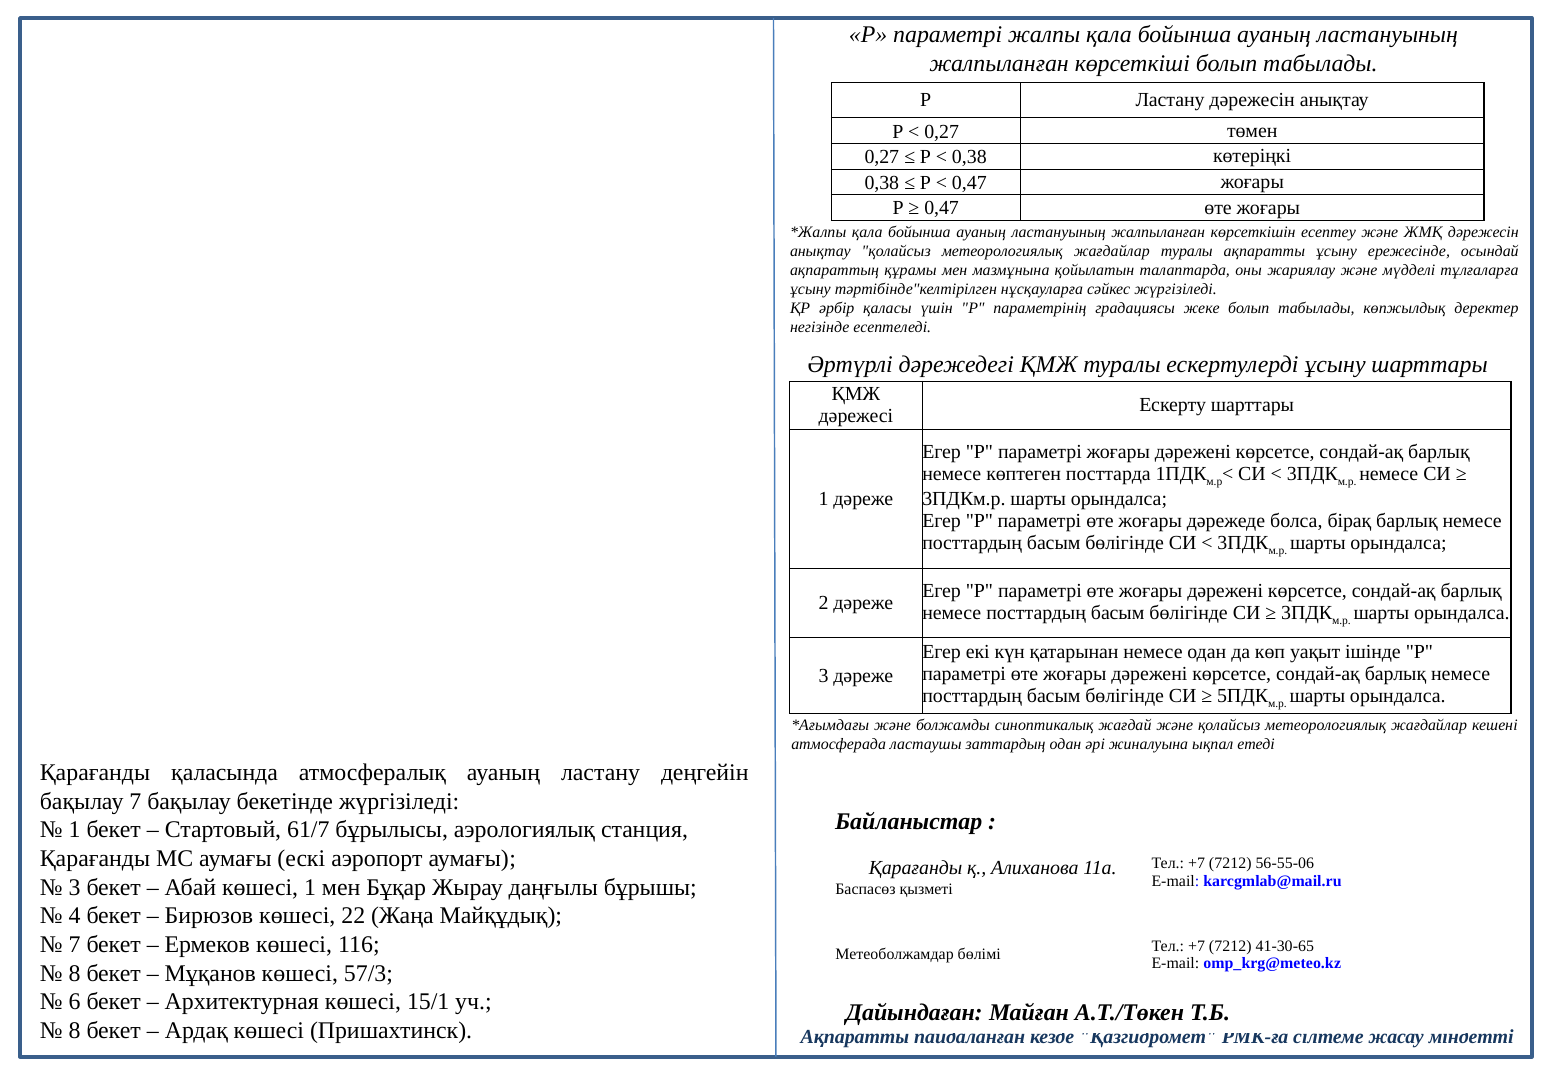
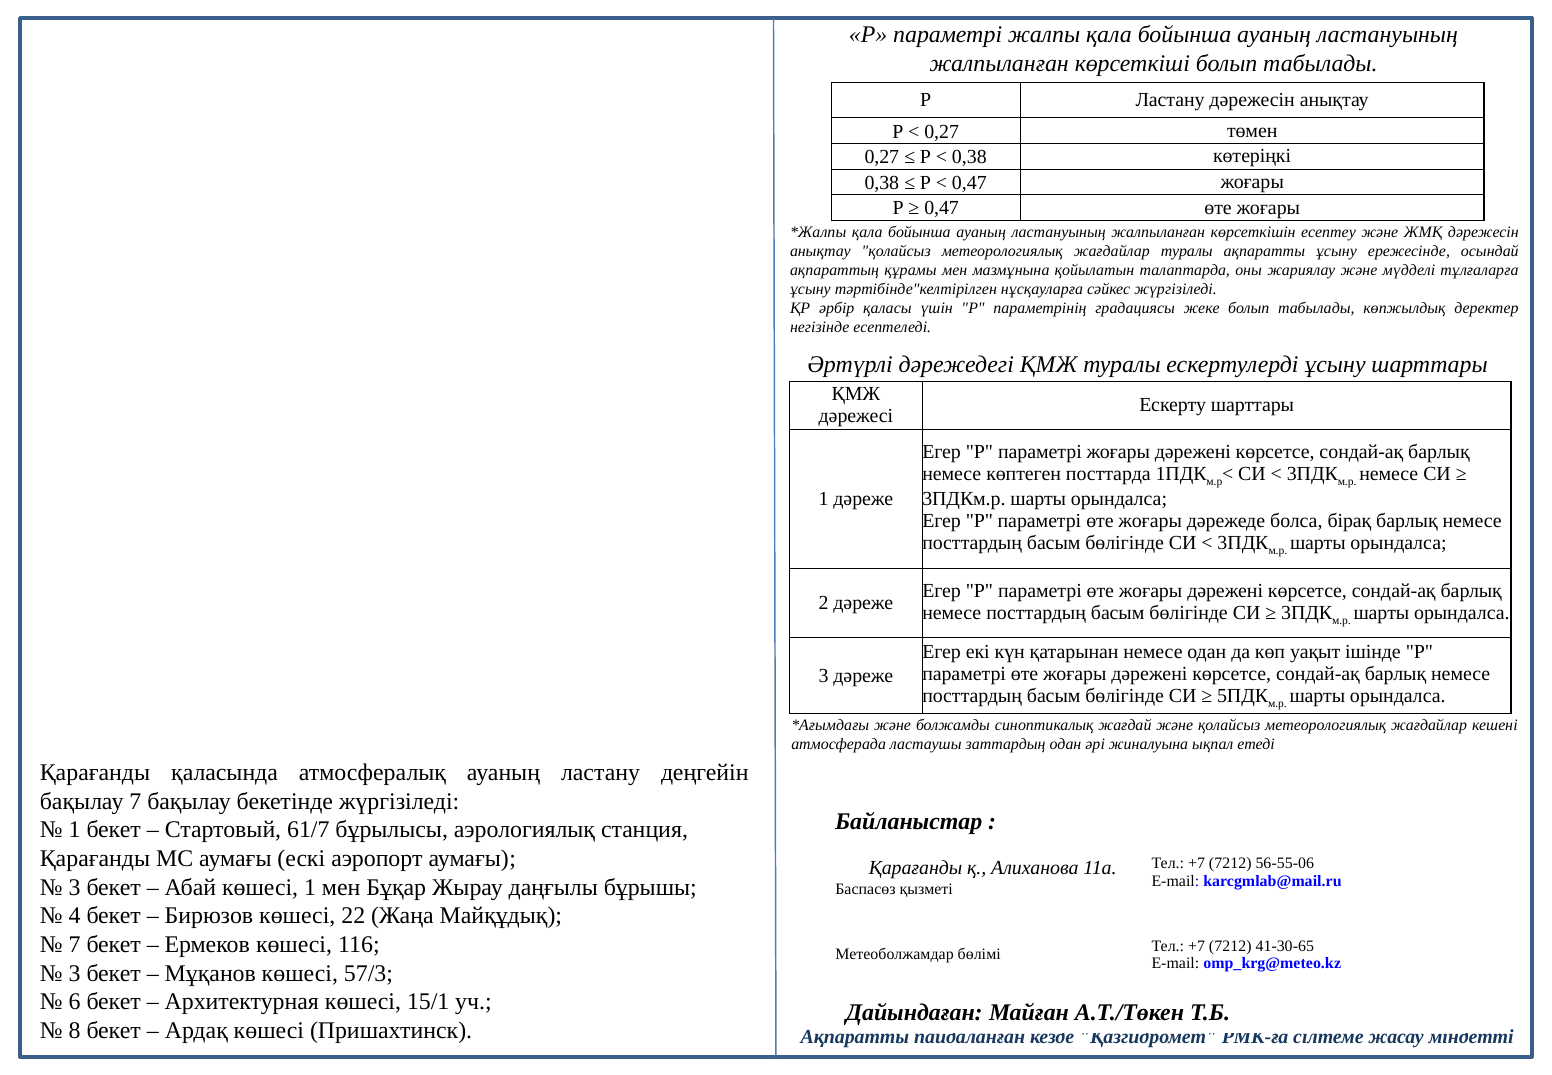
8 at (75, 973): 8 -> 3
